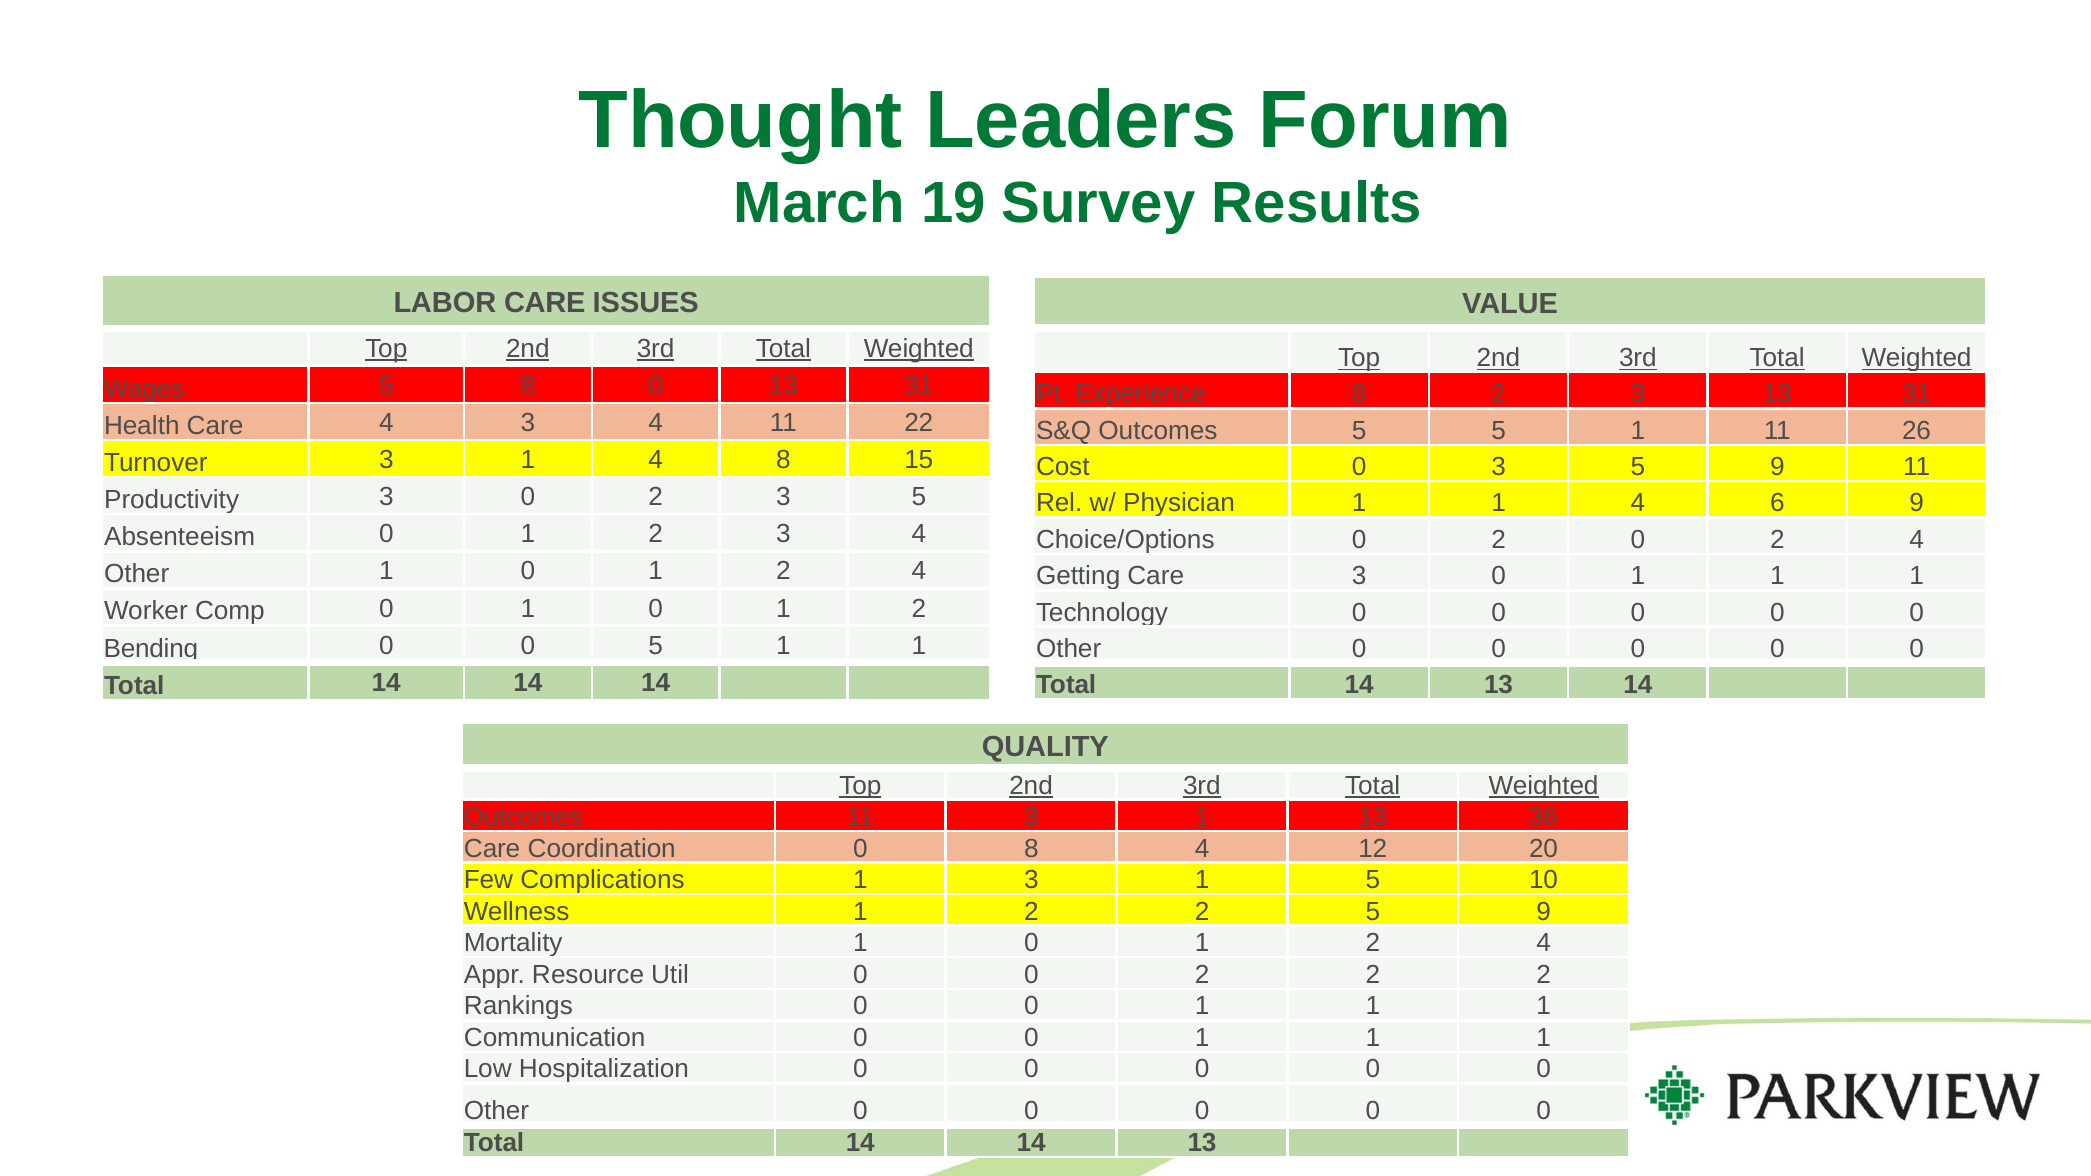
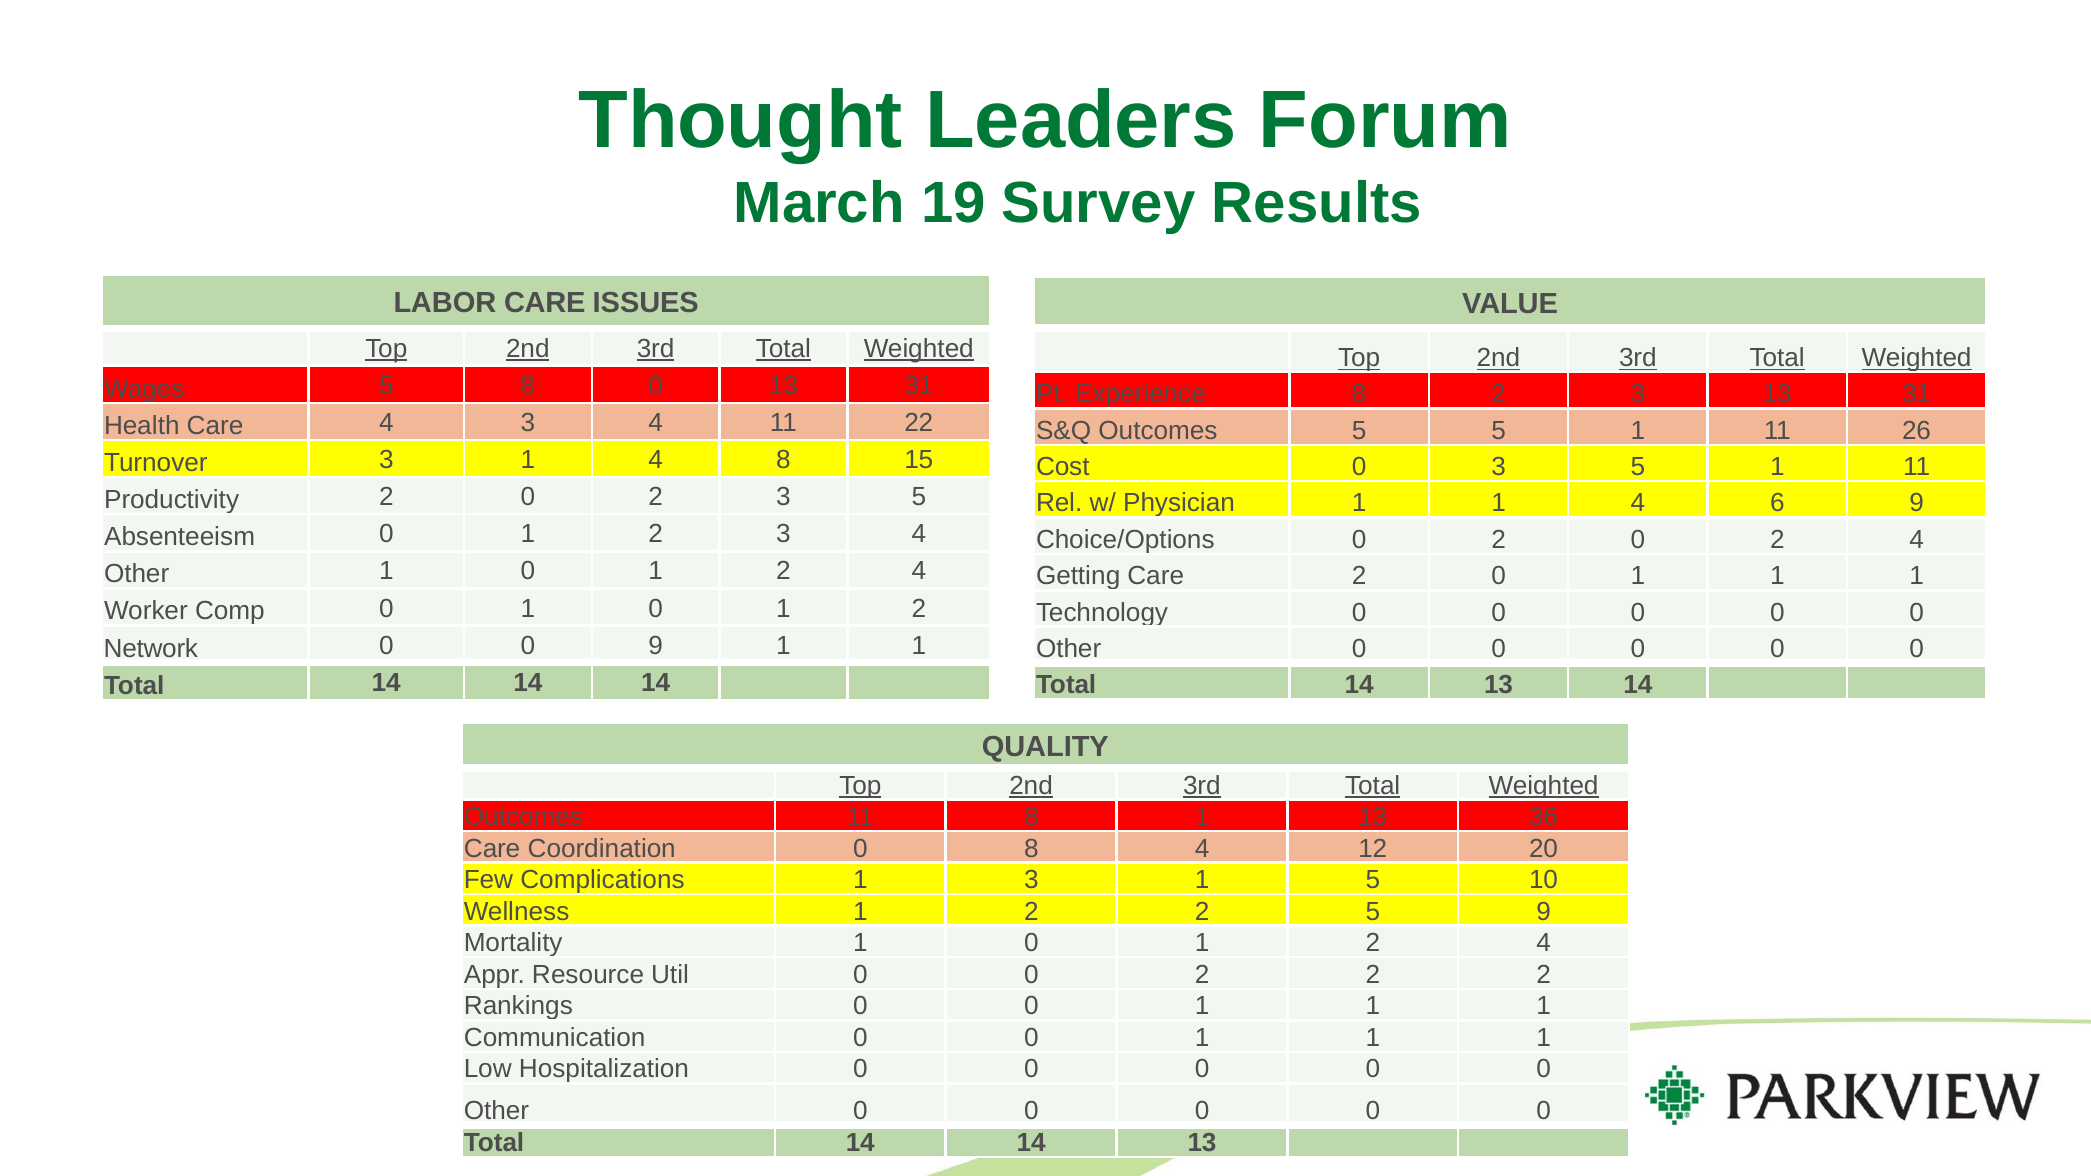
3 5 9: 9 -> 1
Productivity 3: 3 -> 2
Care 3: 3 -> 2
Bending: Bending -> Network
0 5: 5 -> 9
11 3: 3 -> 8
